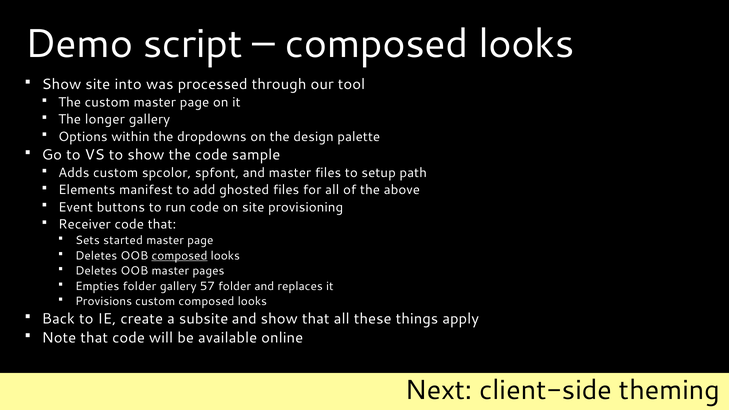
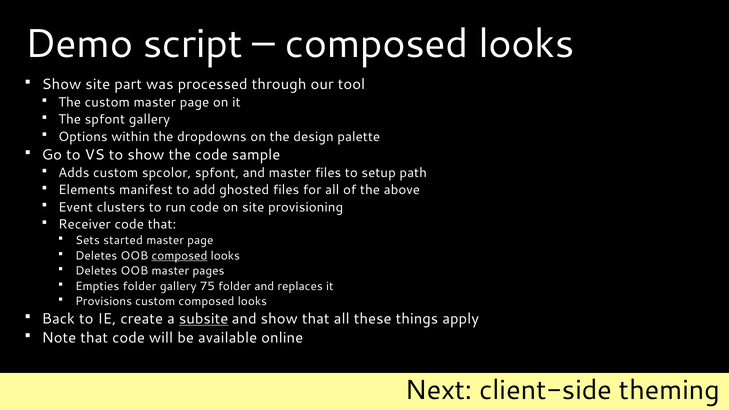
into: into -> part
The longer: longer -> spfont
buttons: buttons -> clusters
57: 57 -> 75
subsite underline: none -> present
